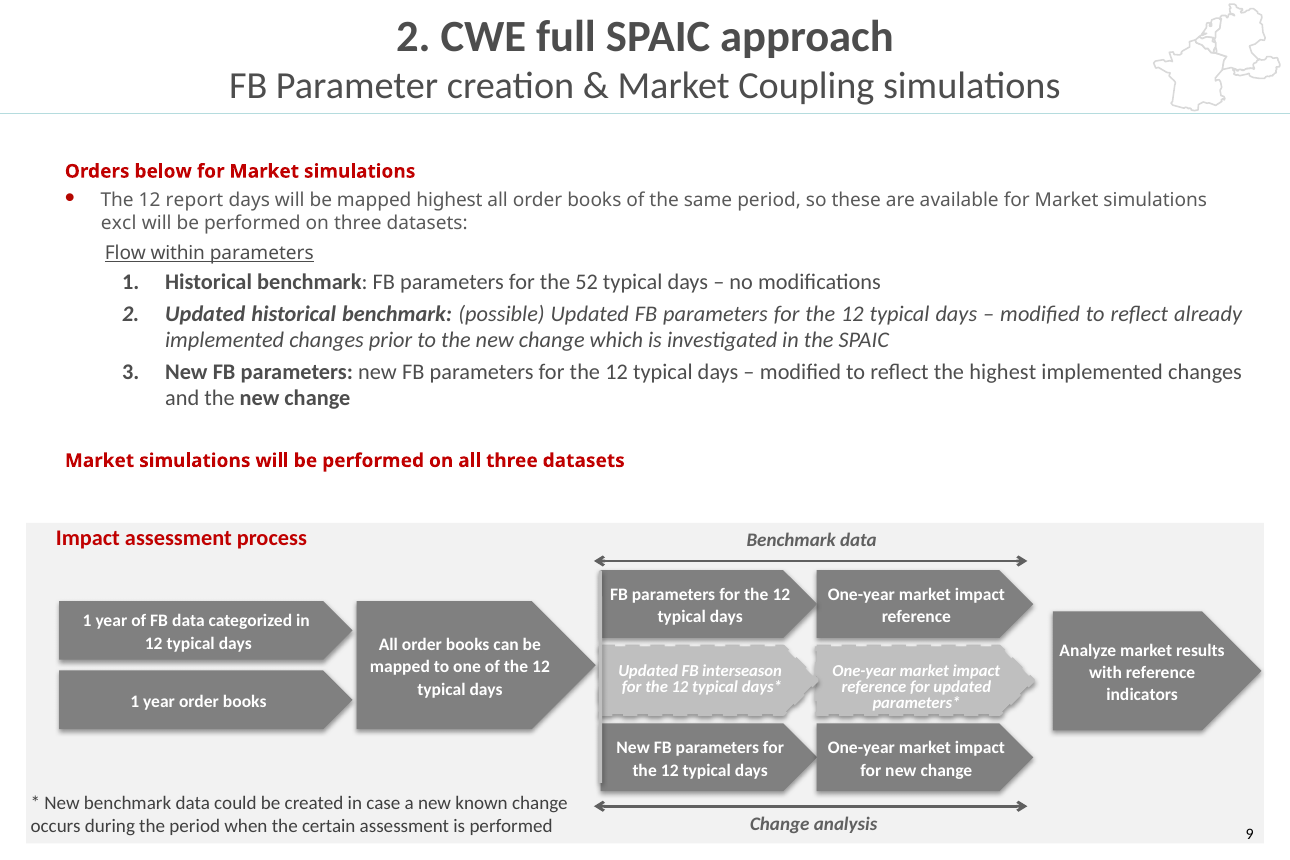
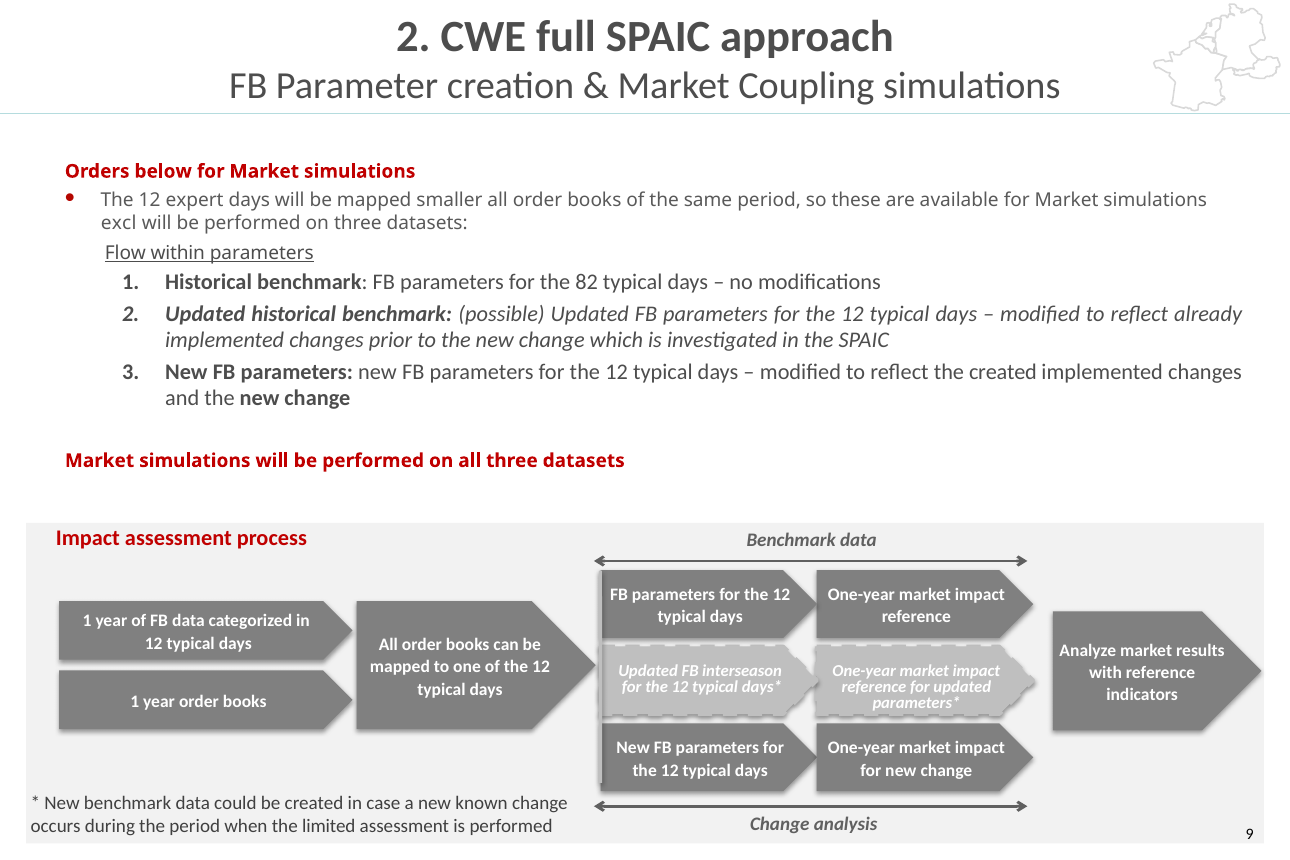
report: report -> expert
mapped highest: highest -> smaller
52: 52 -> 82
the highest: highest -> created
certain: certain -> limited
